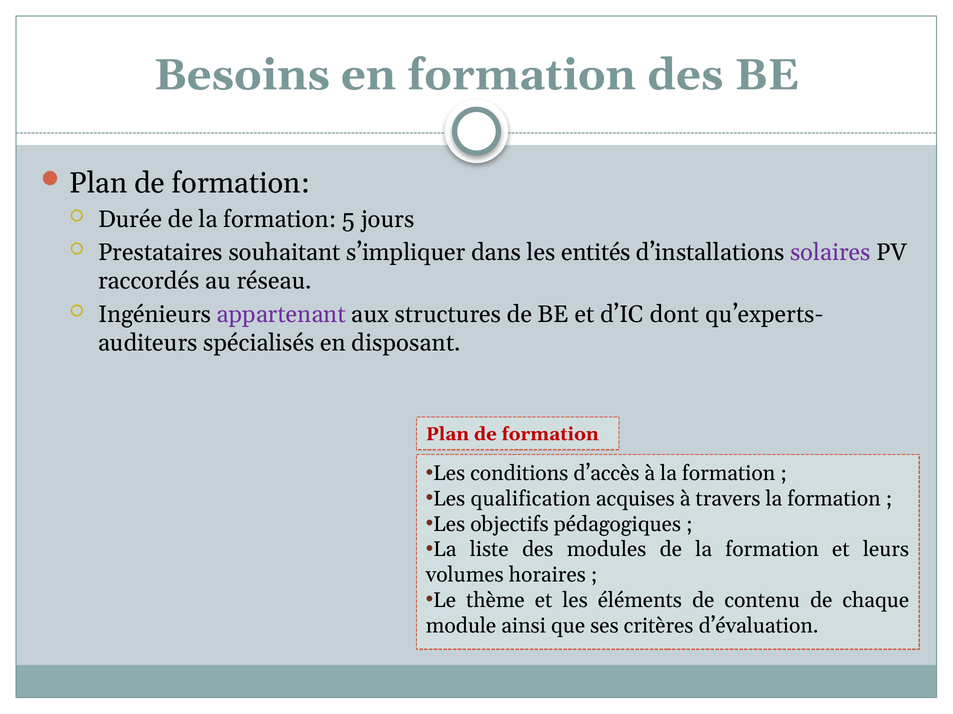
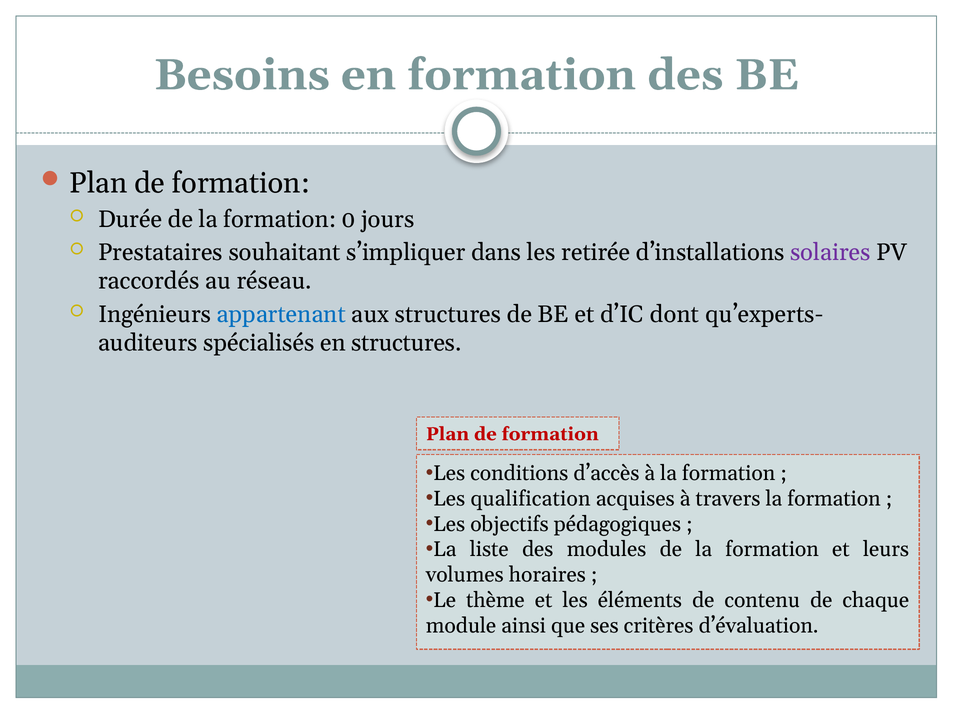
5: 5 -> 0
entités: entités -> retirée
appartenant colour: purple -> blue
en disposant: disposant -> structures
